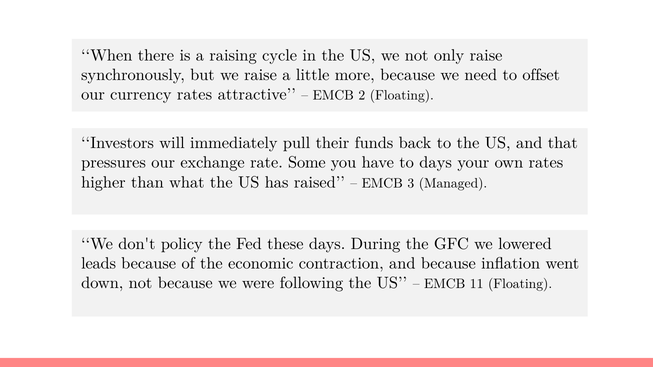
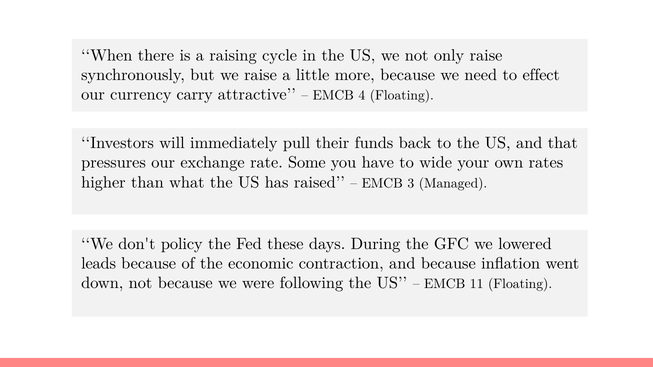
offset: offset -> effect
currency rates: rates -> carry
2: 2 -> 4
to days: days -> wide
